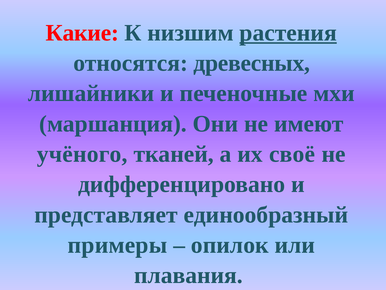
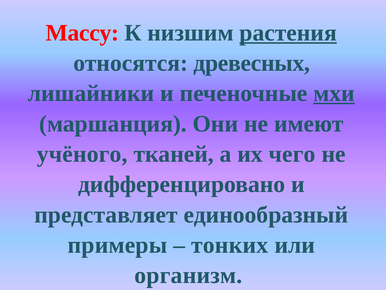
Какие: Какие -> Массу
мхи underline: none -> present
своё: своё -> чего
опилок: опилок -> тонких
плавания: плавания -> организм
